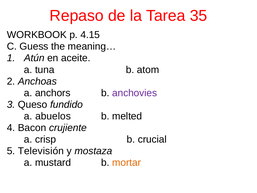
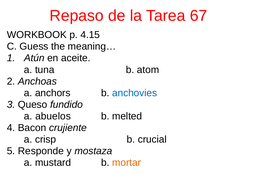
35: 35 -> 67
anchovies colour: purple -> blue
Televisión: Televisión -> Responde
